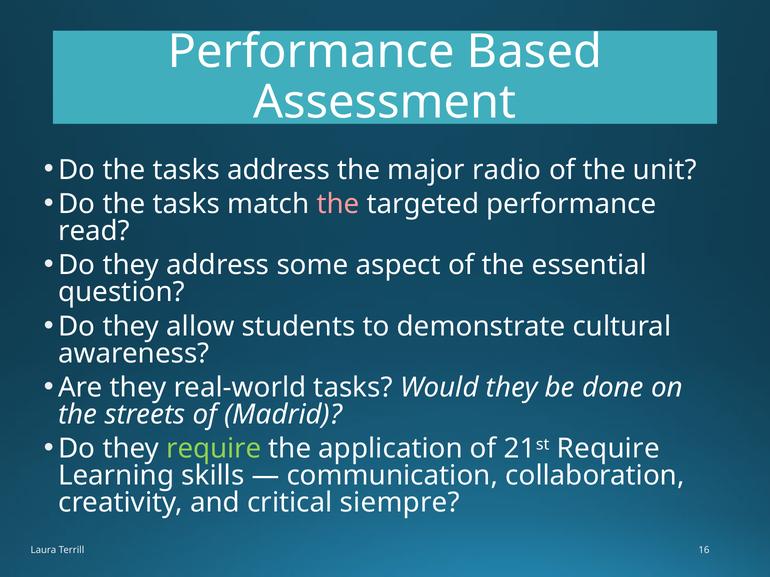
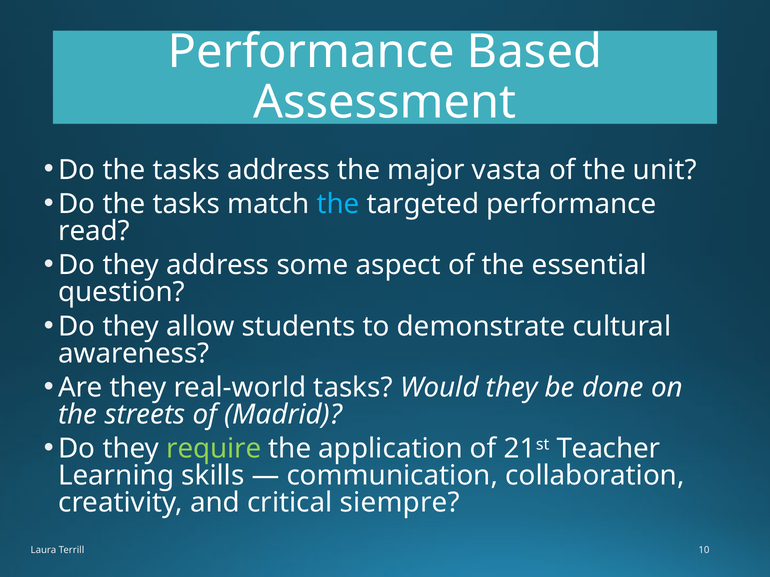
radio: radio -> vasta
the at (338, 204) colour: pink -> light blue
21st Require: Require -> Teacher
16: 16 -> 10
